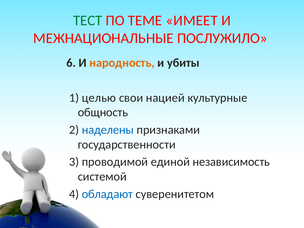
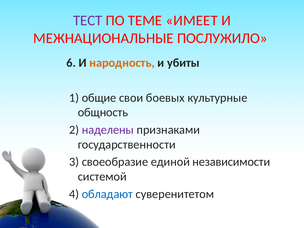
ТЕСТ colour: green -> purple
целью: целью -> общие
нацией: нацией -> боевых
наделены colour: blue -> purple
проводимой: проводимой -> своеобразие
независимость: независимость -> независимости
